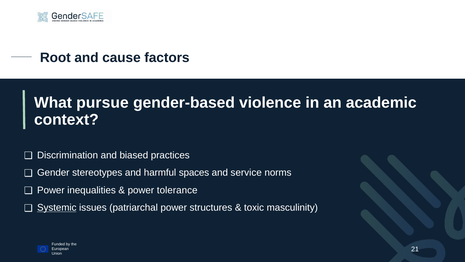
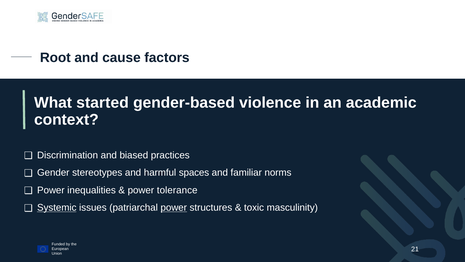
pursue: pursue -> started
service: service -> familiar
power at (174, 207) underline: none -> present
